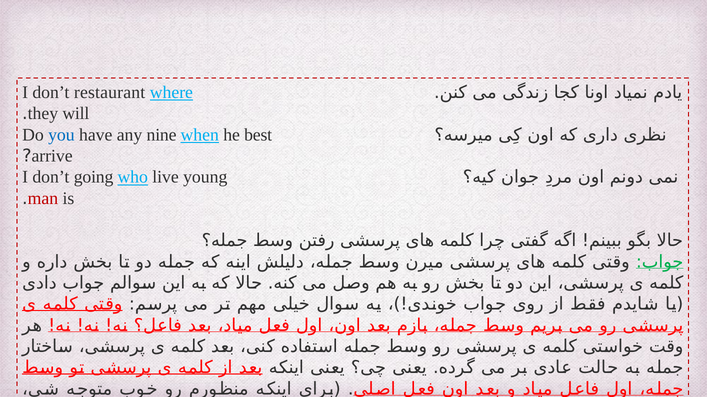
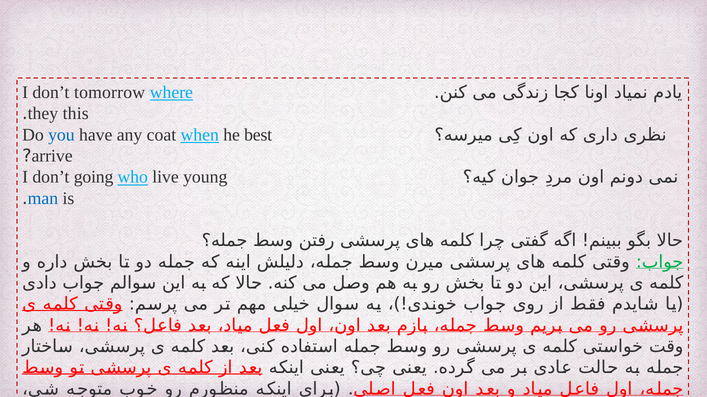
restaurant: restaurant -> tomorrow
will: will -> this
nine: nine -> coat
man colour: red -> blue
